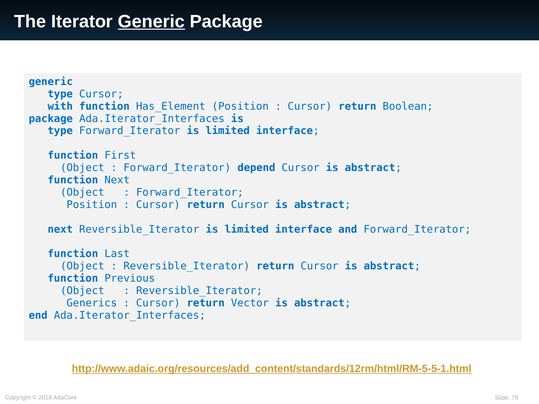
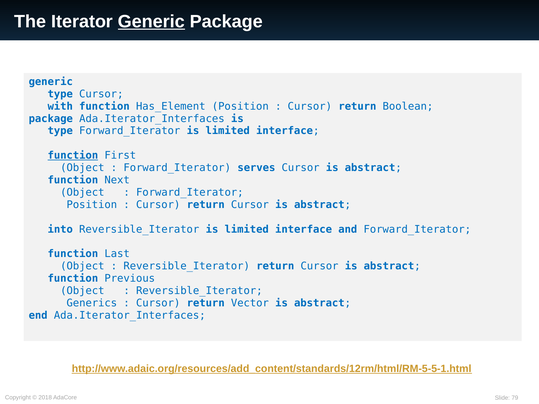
function at (73, 156) underline: none -> present
depend: depend -> serves
next at (60, 229): next -> into
